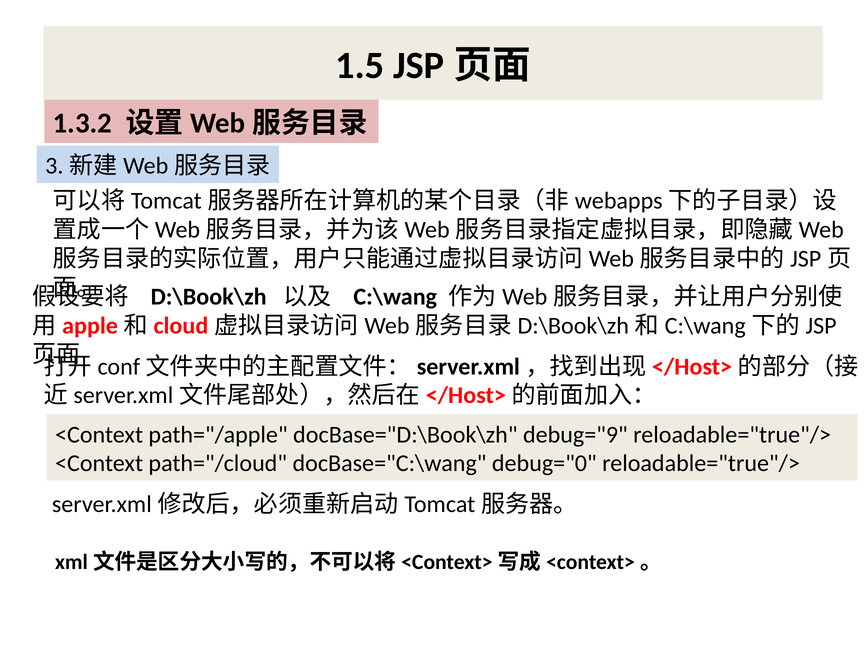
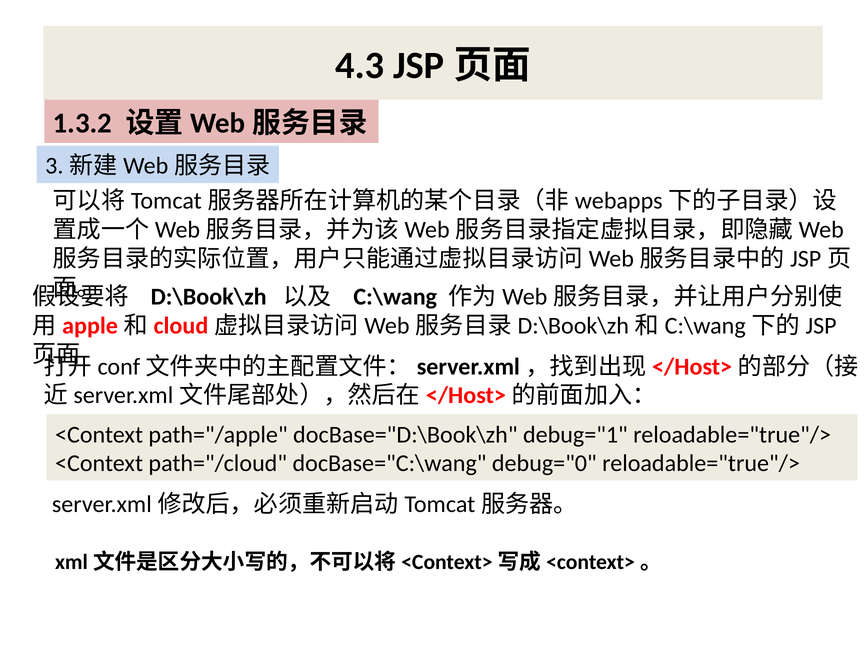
1.5: 1.5 -> 4.3
debug="9: debug="9 -> debug="1
